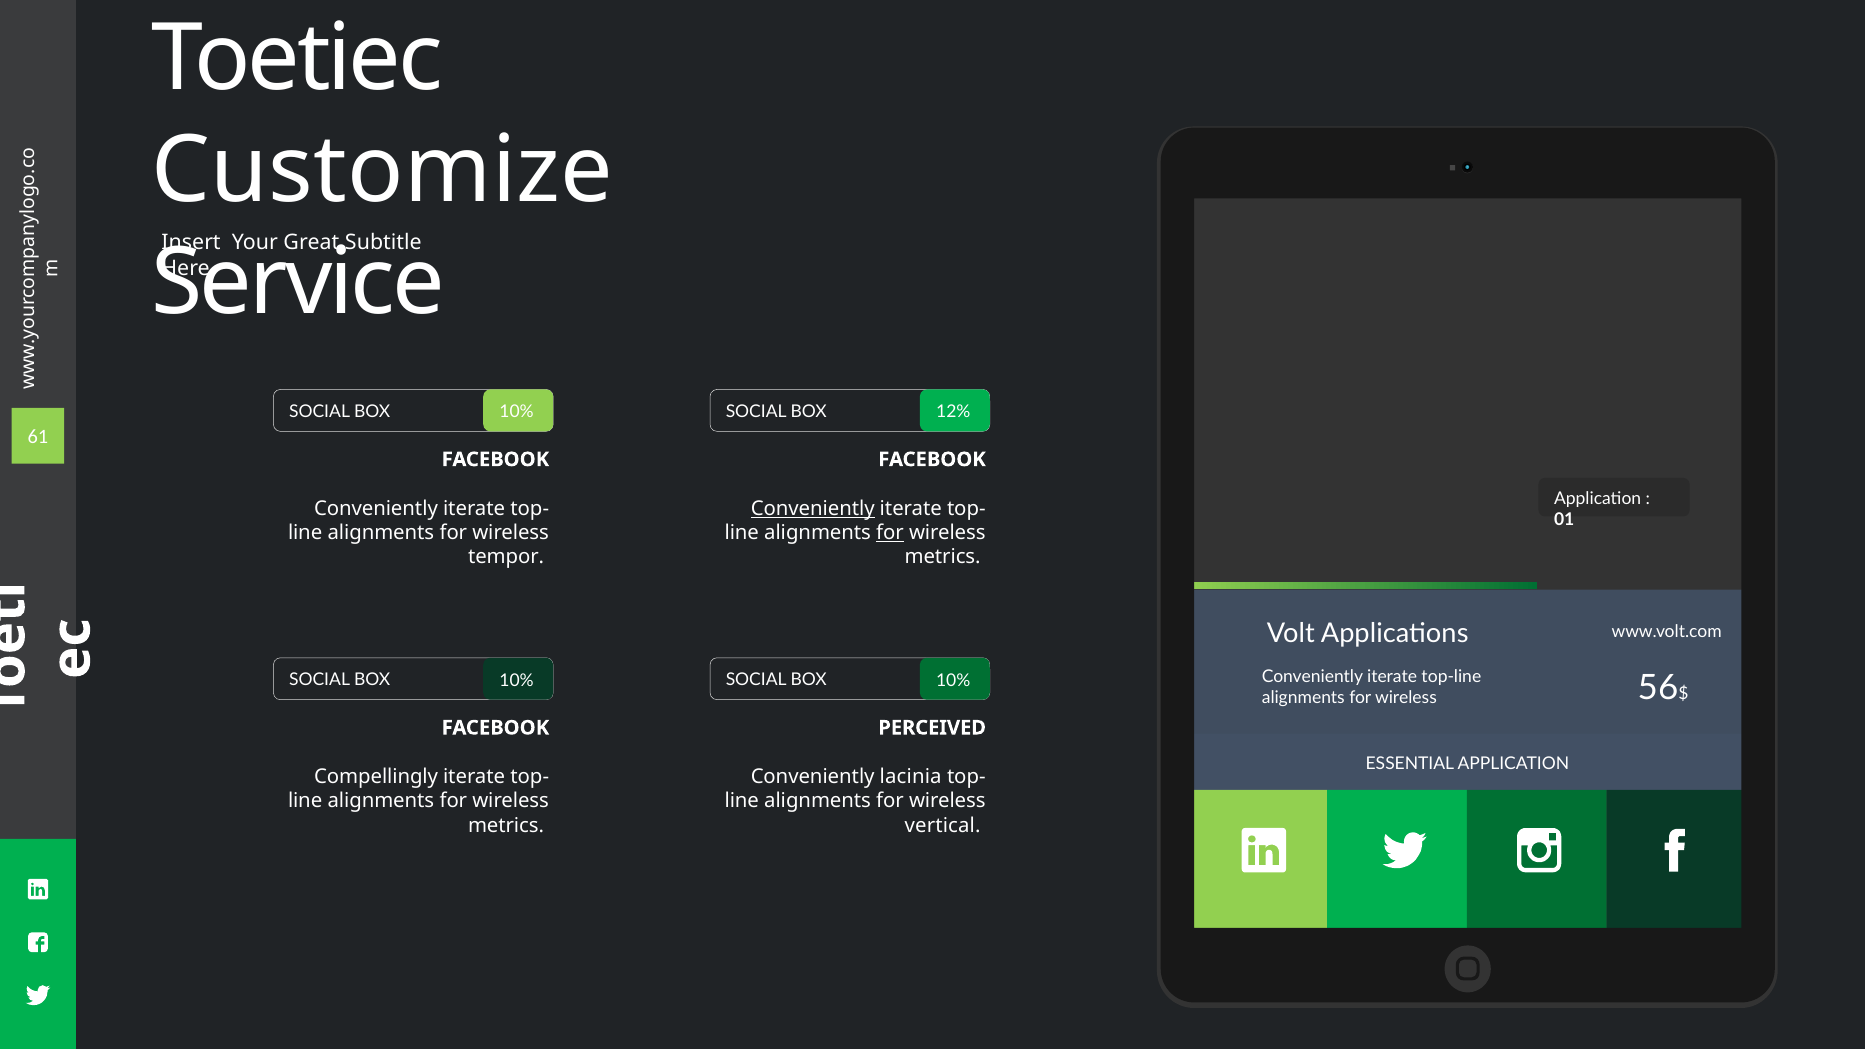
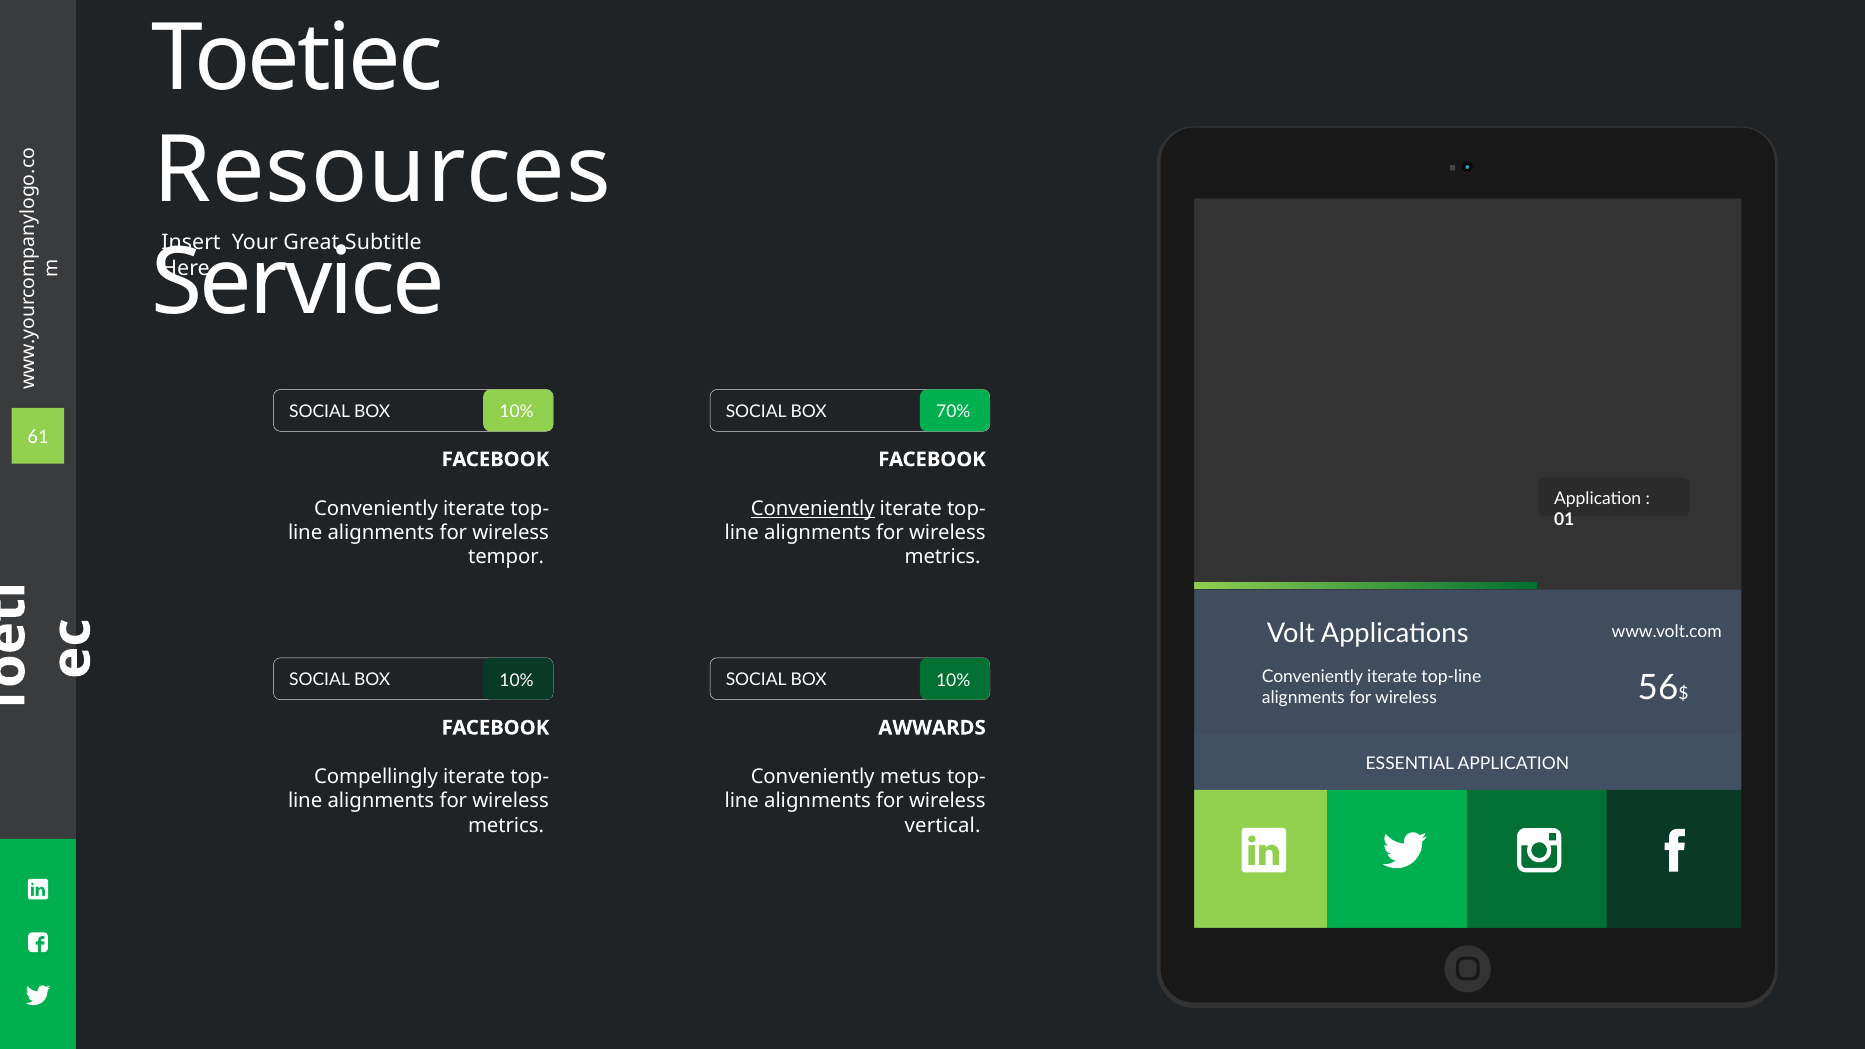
Customize: Customize -> Resources
12%: 12% -> 70%
for at (890, 533) underline: present -> none
PERCEIVED: PERCEIVED -> AWWARDS
lacinia: lacinia -> metus
